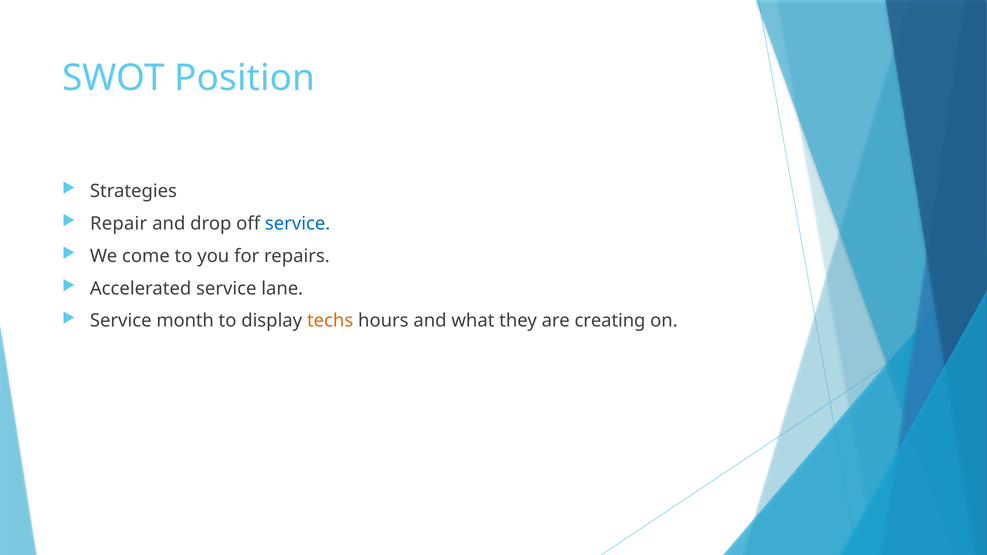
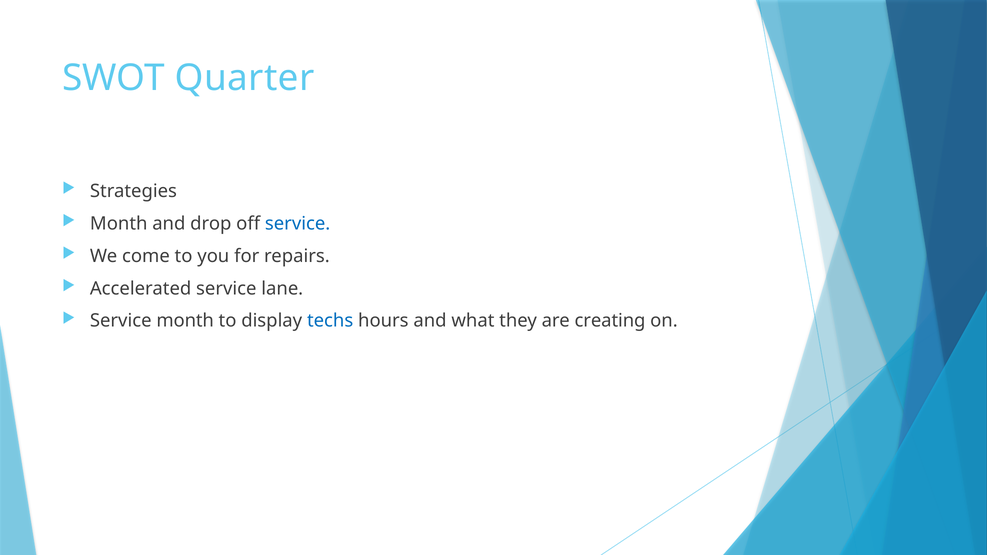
Position: Position -> Quarter
Repair at (119, 224): Repair -> Month
techs colour: orange -> blue
